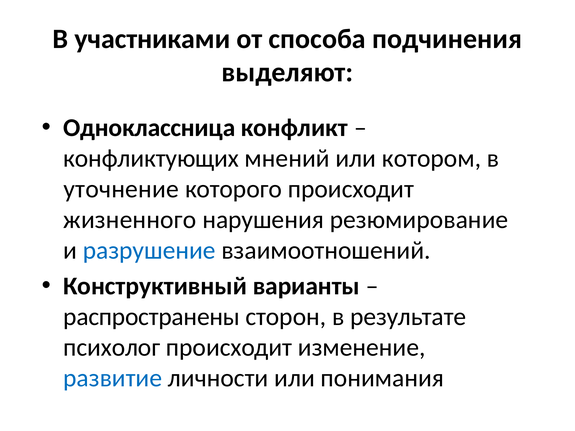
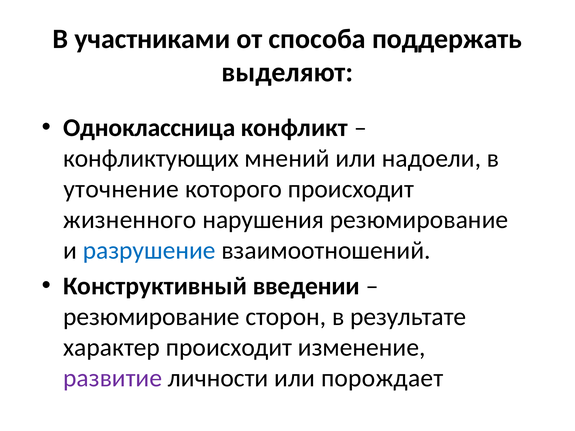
подчинения: подчинения -> поддержать
котором: котором -> надоели
варианты: варианты -> введении
распространены at (152, 317): распространены -> резюмирование
психолог: психолог -> характер
развитие colour: blue -> purple
понимания: понимания -> порождает
